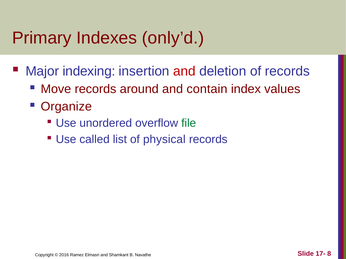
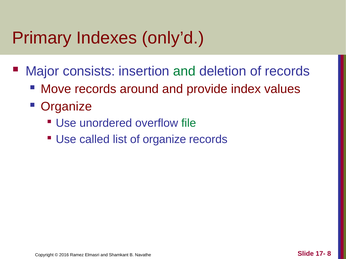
indexing: indexing -> consists
and at (184, 71) colour: red -> green
contain: contain -> provide
of physical: physical -> organize
